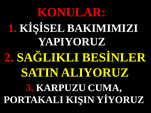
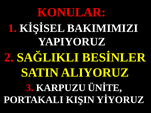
CUMA: CUMA -> ÜNİTE
